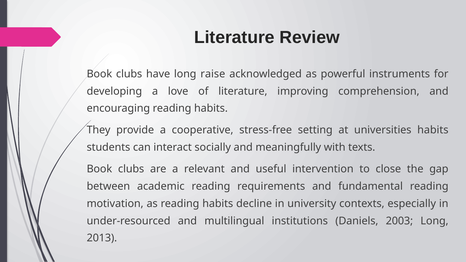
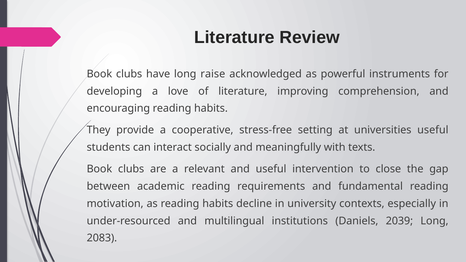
universities habits: habits -> useful
2003: 2003 -> 2039
2013: 2013 -> 2083
